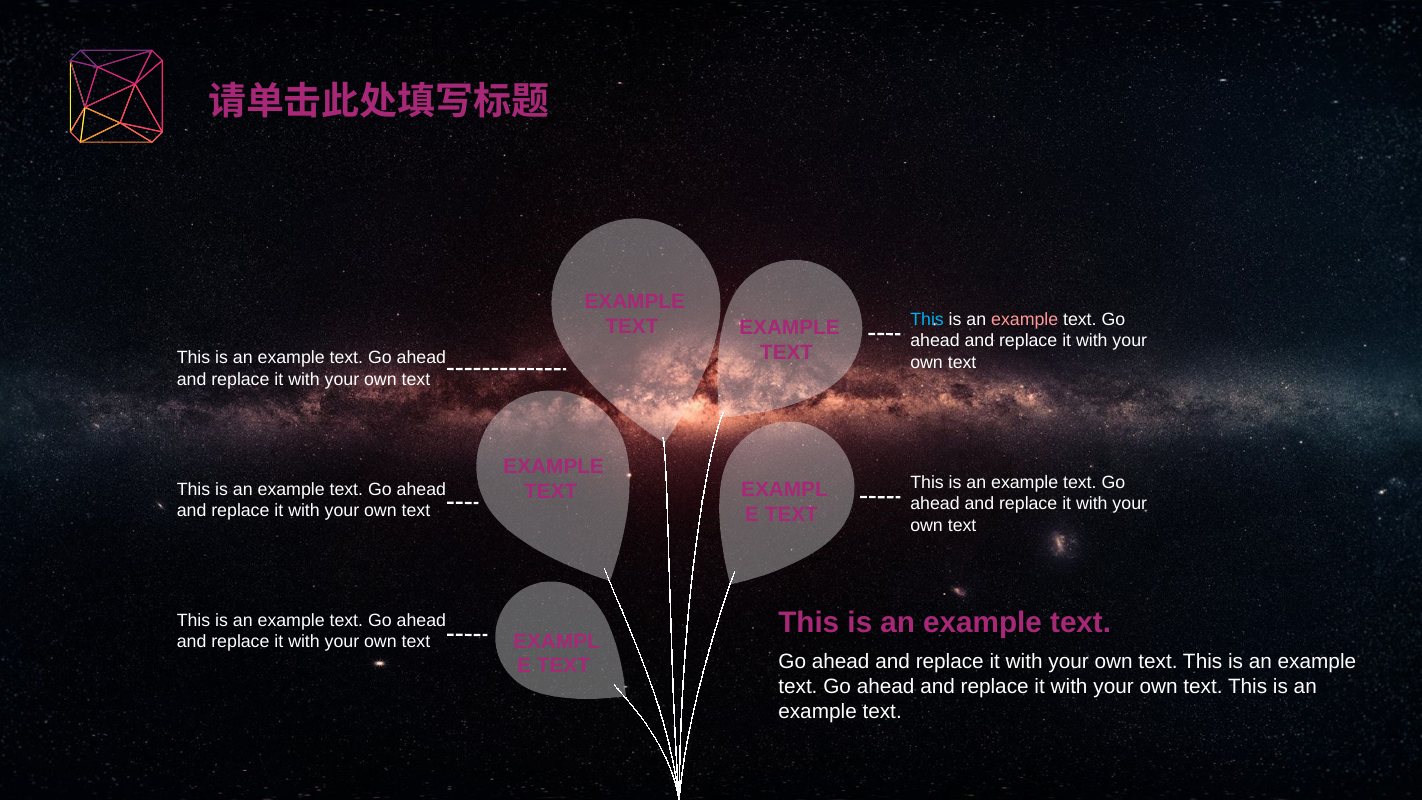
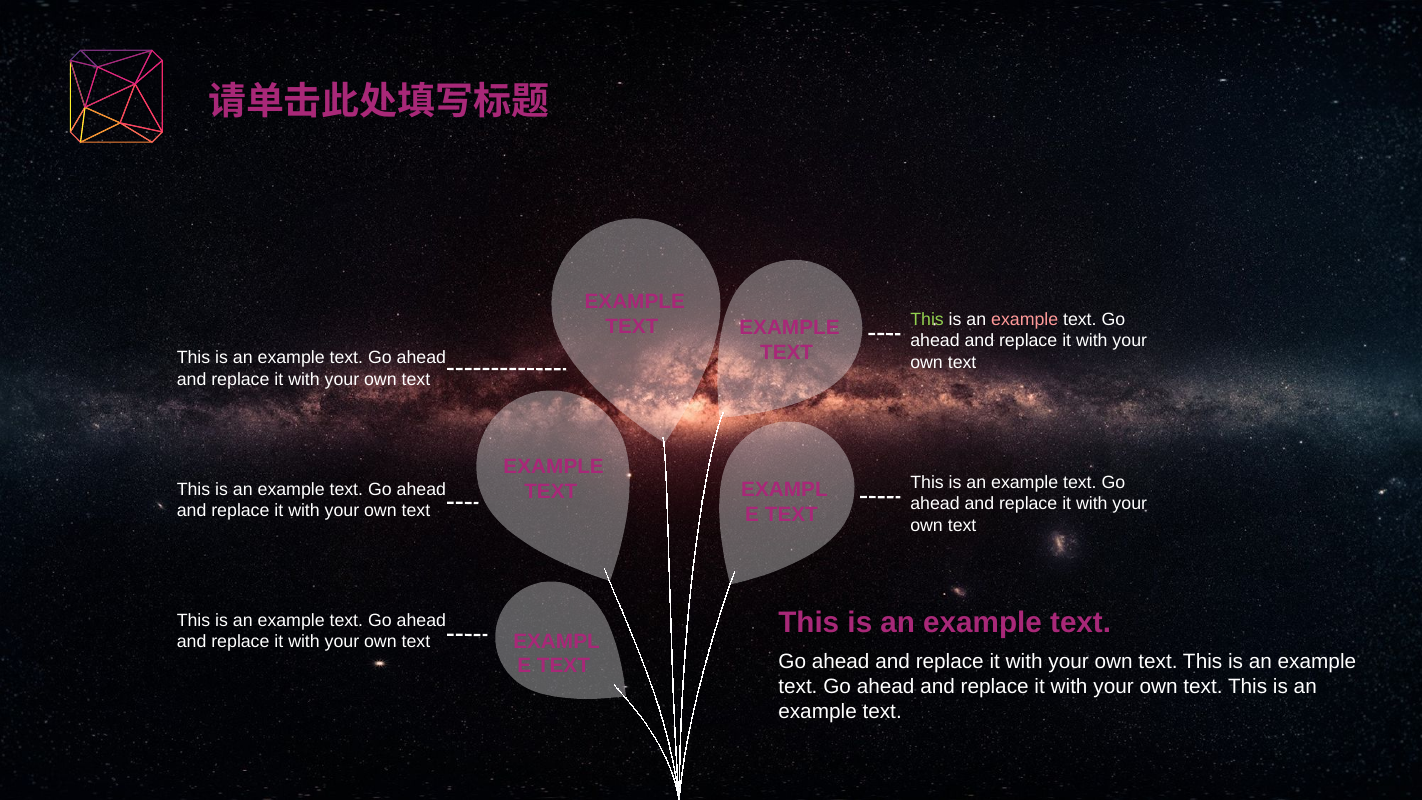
This at (927, 320) colour: light blue -> light green
